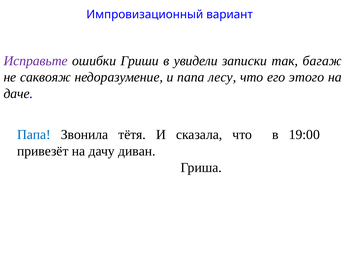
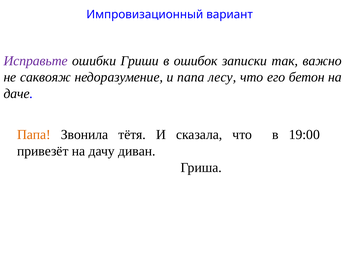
увидели: увидели -> ошибок
багаж: багаж -> важно
этого: этого -> бетон
Папа at (34, 134) colour: blue -> orange
